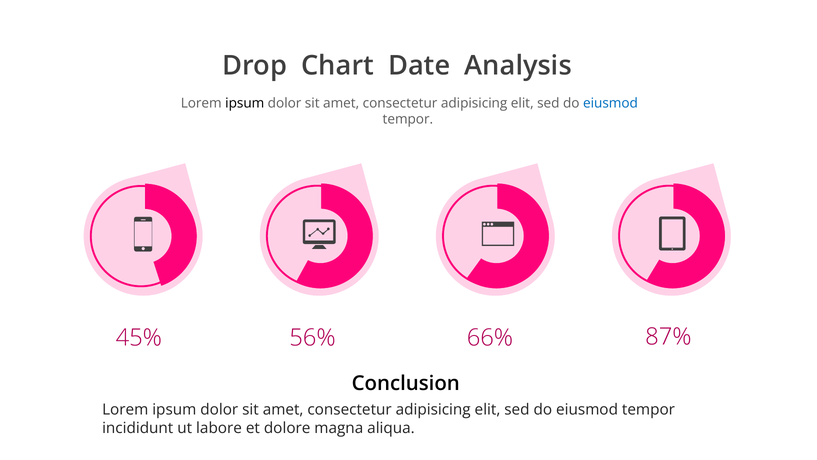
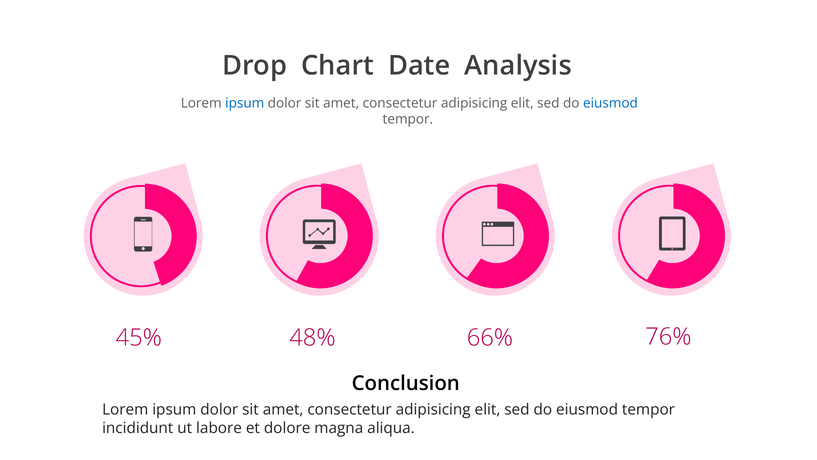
ipsum at (245, 103) colour: black -> blue
56%: 56% -> 48%
87%: 87% -> 76%
